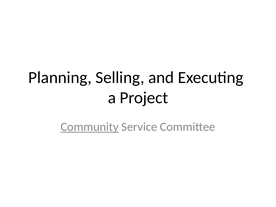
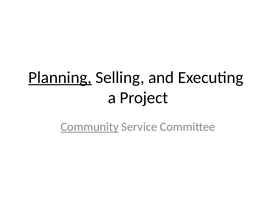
Planning underline: none -> present
